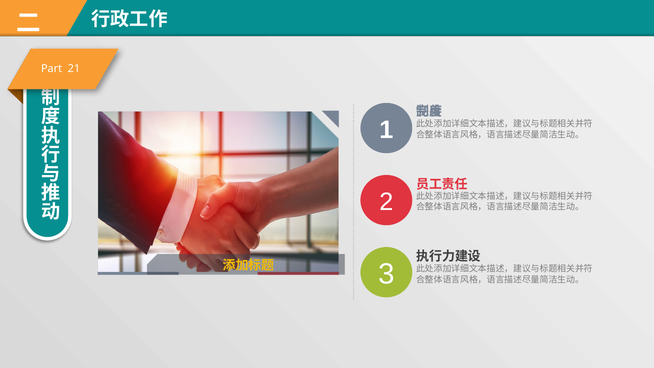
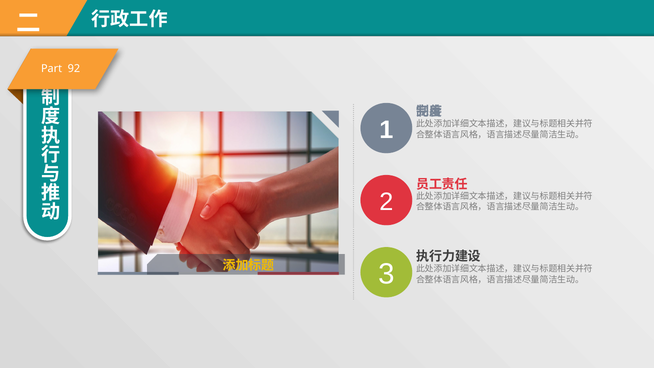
21: 21 -> 92
